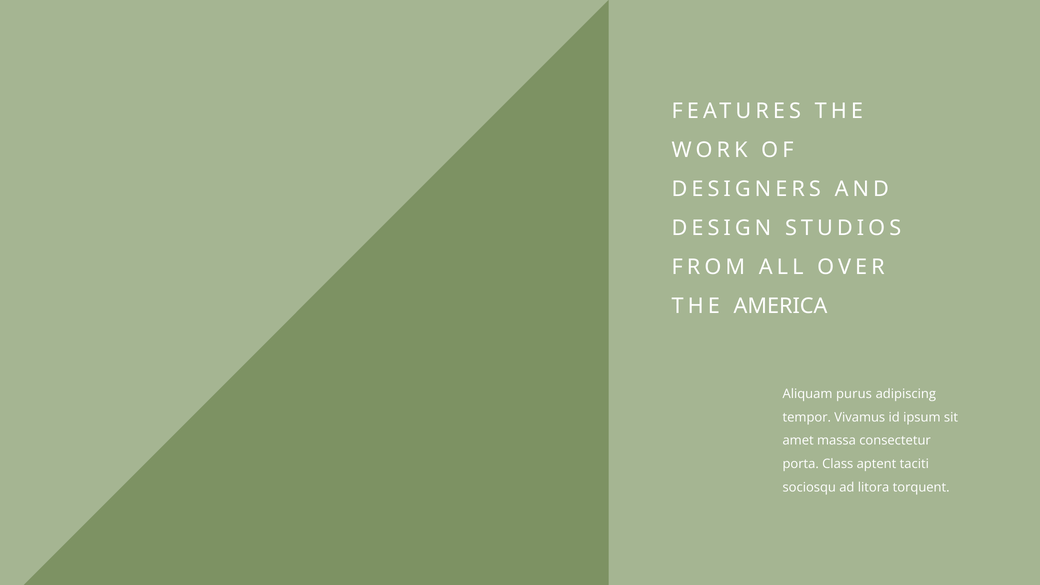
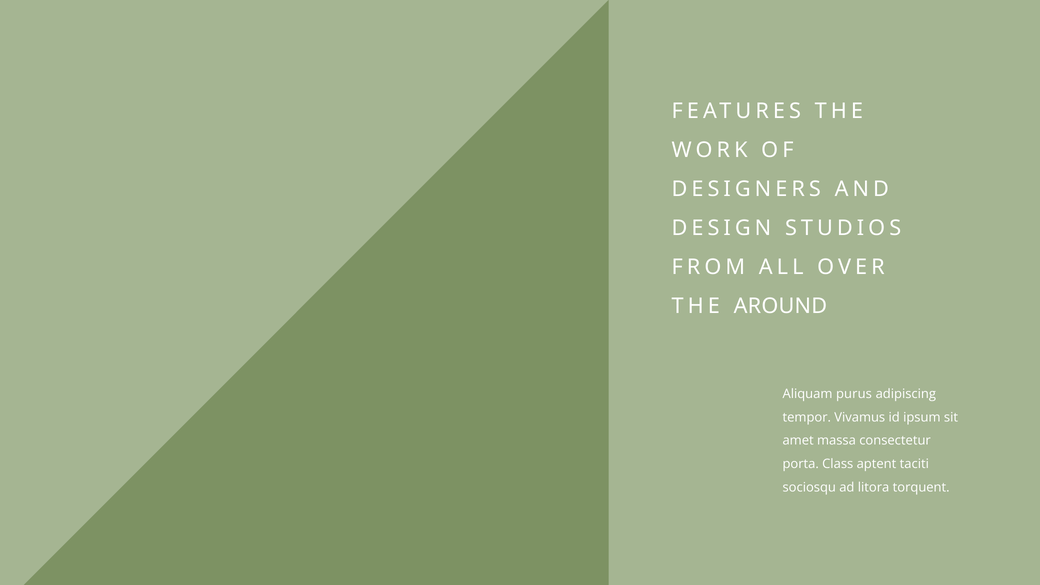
AMERICA: AMERICA -> AROUND
